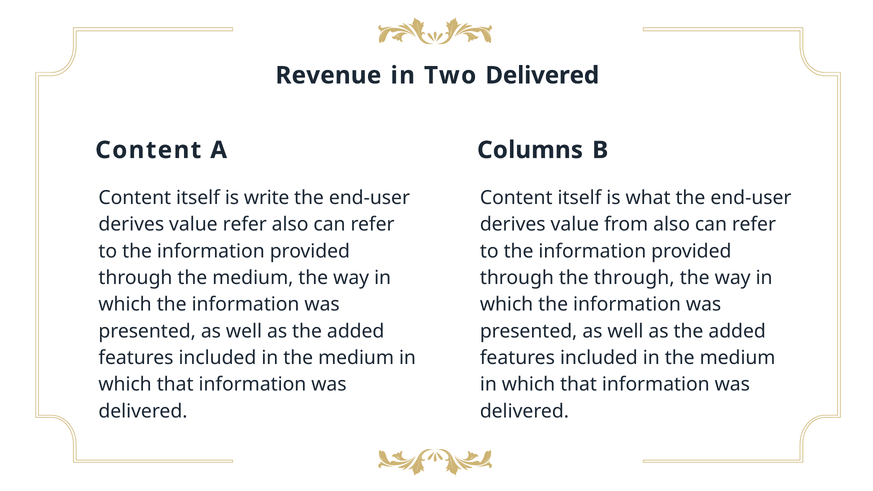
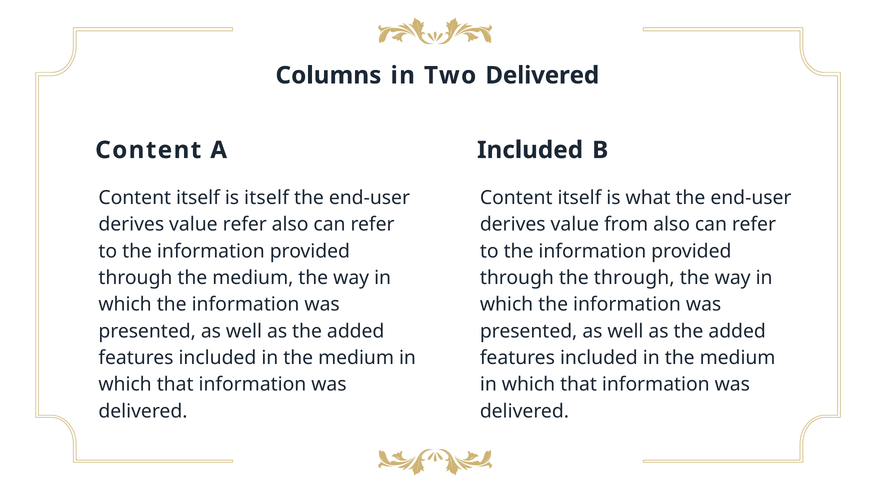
Revenue: Revenue -> Columns
Columns at (530, 150): Columns -> Included
is write: write -> itself
